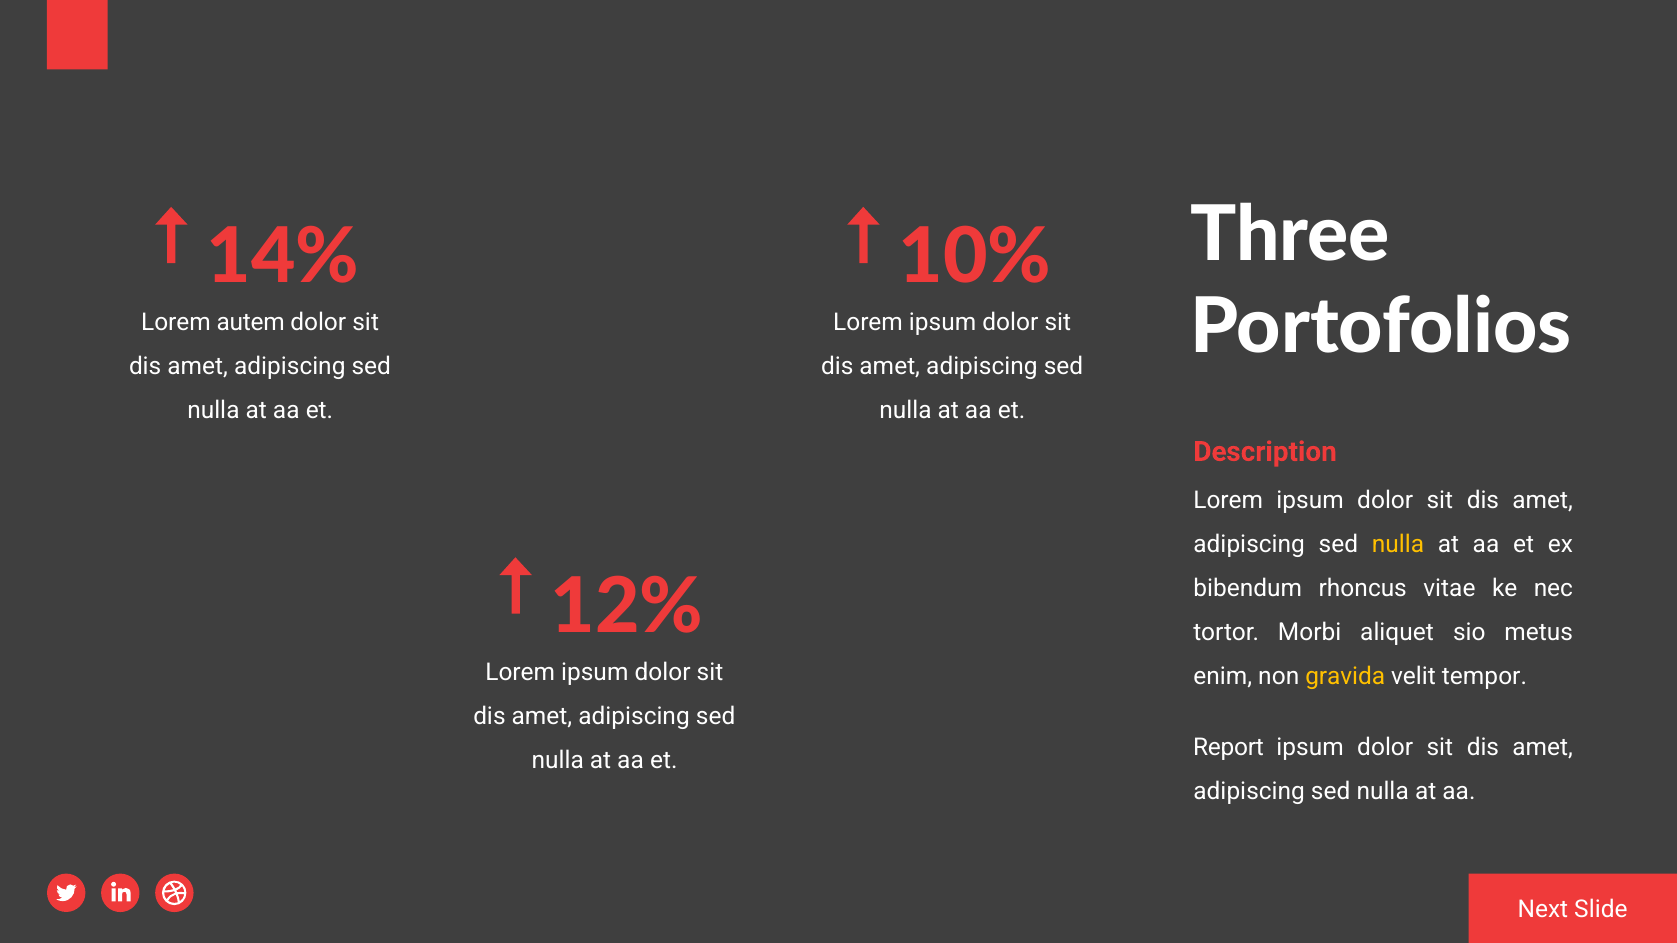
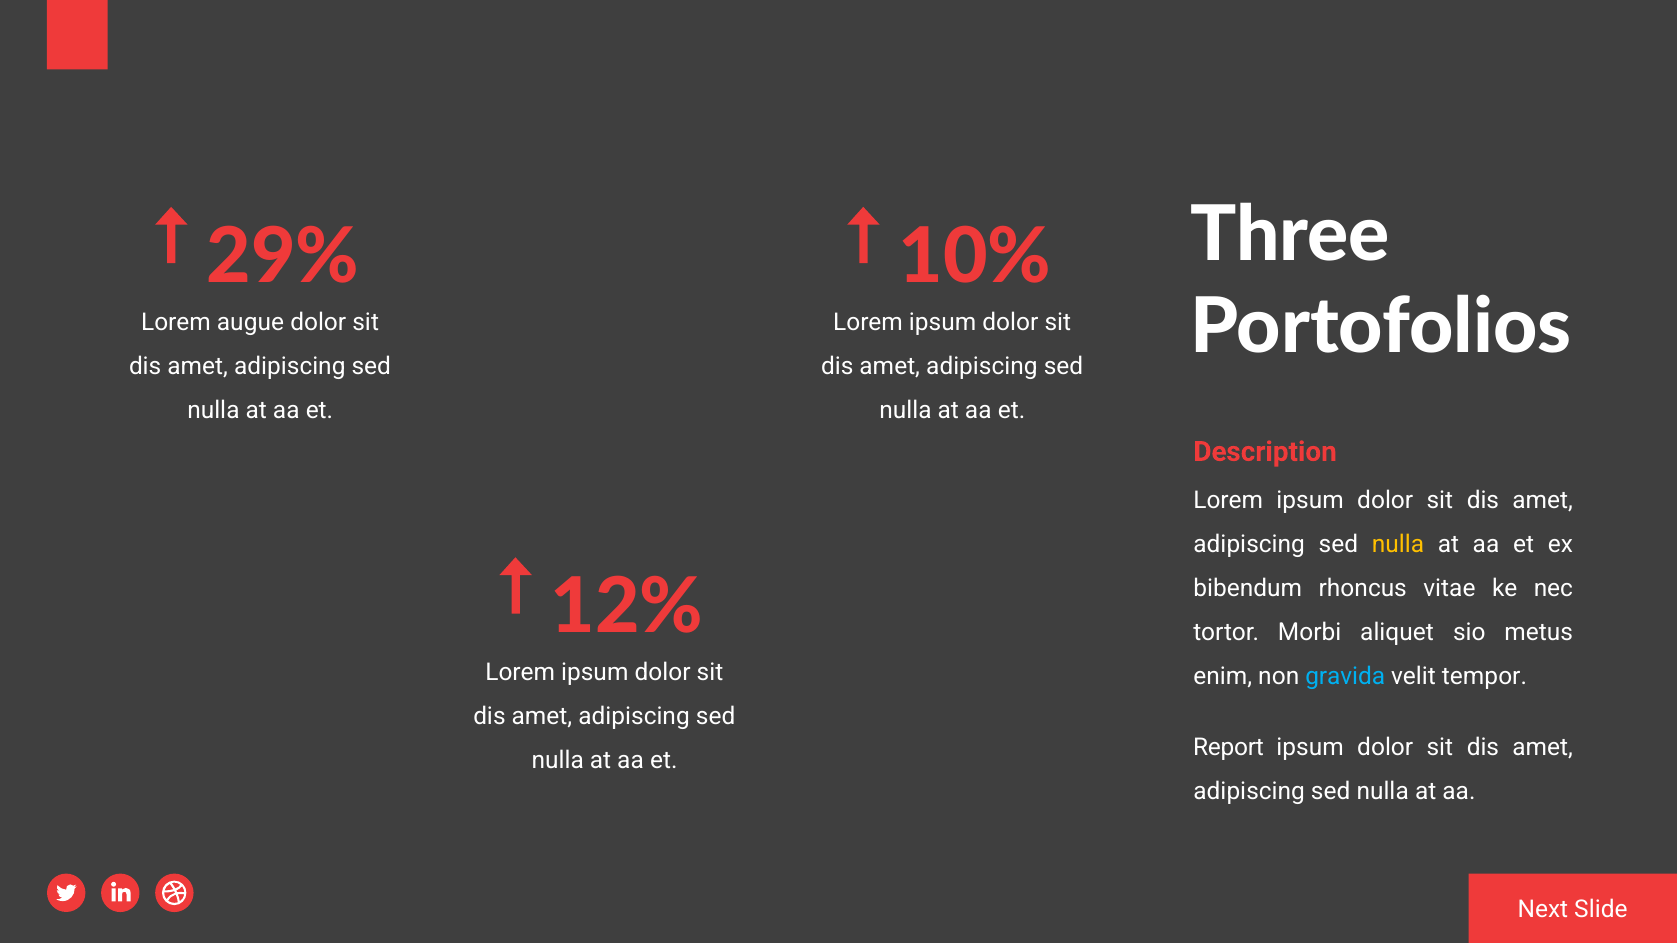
14%: 14% -> 29%
autem: autem -> augue
gravida colour: yellow -> light blue
